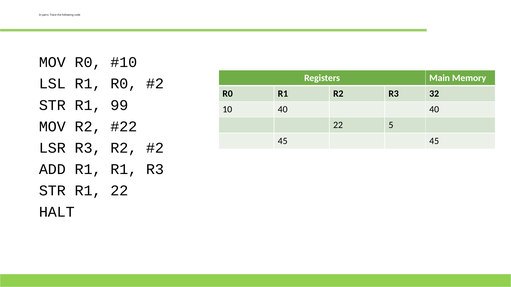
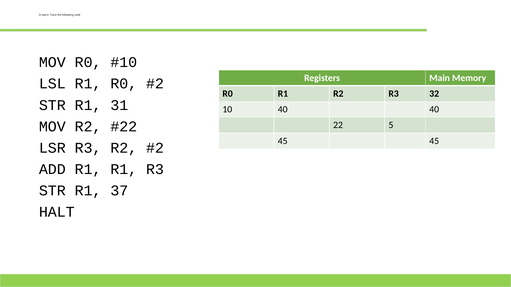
99: 99 -> 31
R1 22: 22 -> 37
